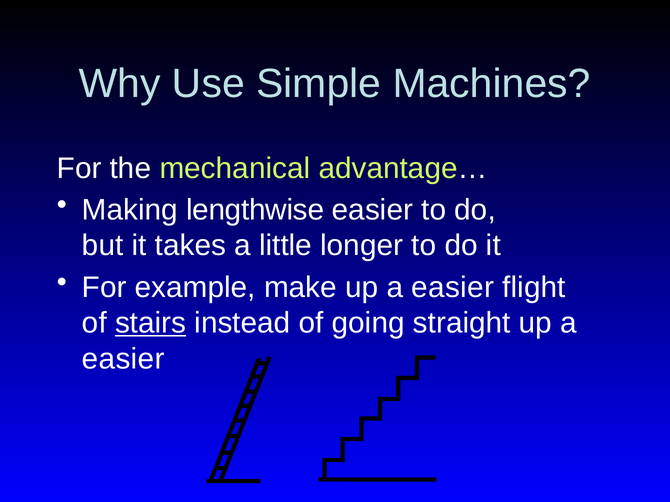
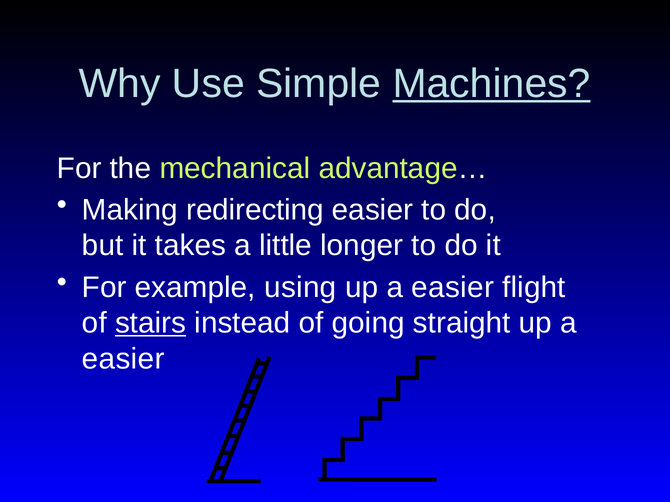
Machines underline: none -> present
lengthwise: lengthwise -> redirecting
make: make -> using
